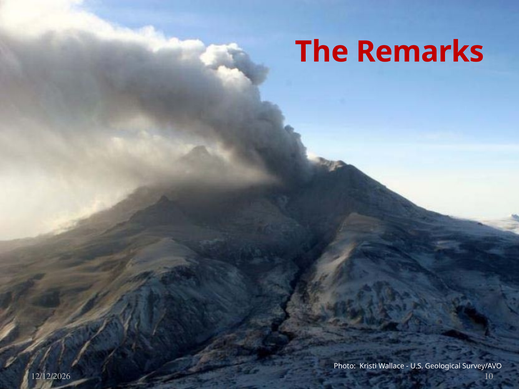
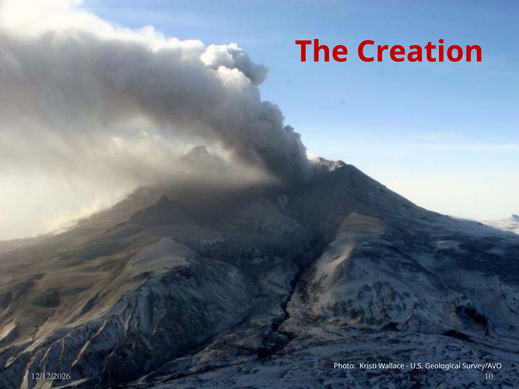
Remarks: Remarks -> Creation
